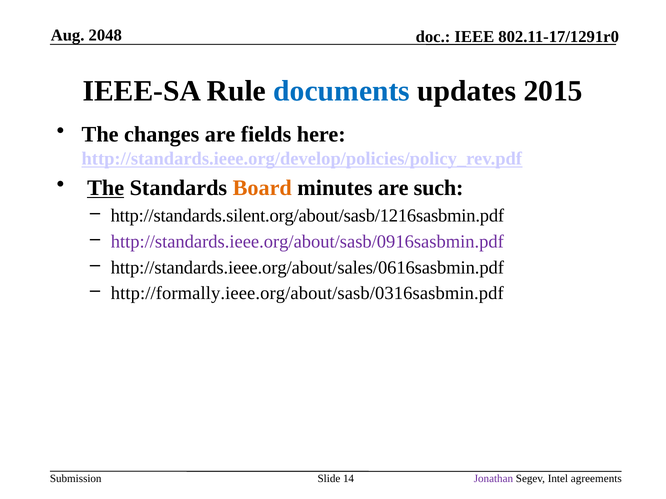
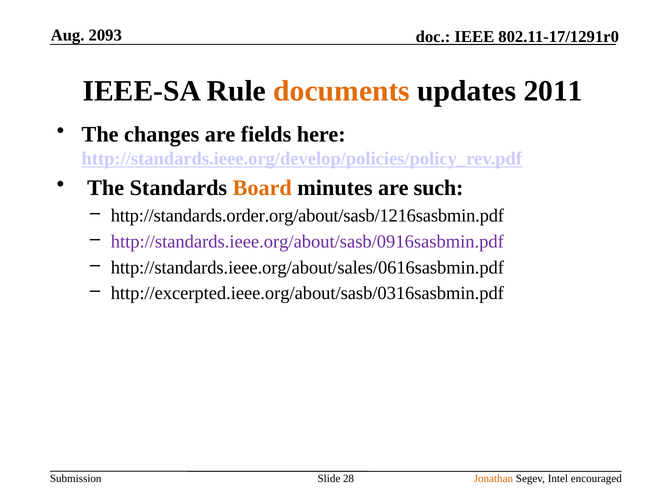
2048: 2048 -> 2093
documents colour: blue -> orange
2015: 2015 -> 2011
The at (106, 188) underline: present -> none
http://standards.silent.org/about/sasb/1216sasbmin.pdf: http://standards.silent.org/about/sasb/1216sasbmin.pdf -> http://standards.order.org/about/sasb/1216sasbmin.pdf
http://formally.ieee.org/about/sasb/0316sasbmin.pdf: http://formally.ieee.org/about/sasb/0316sasbmin.pdf -> http://excerpted.ieee.org/about/sasb/0316sasbmin.pdf
14: 14 -> 28
Jonathan colour: purple -> orange
agreements: agreements -> encouraged
